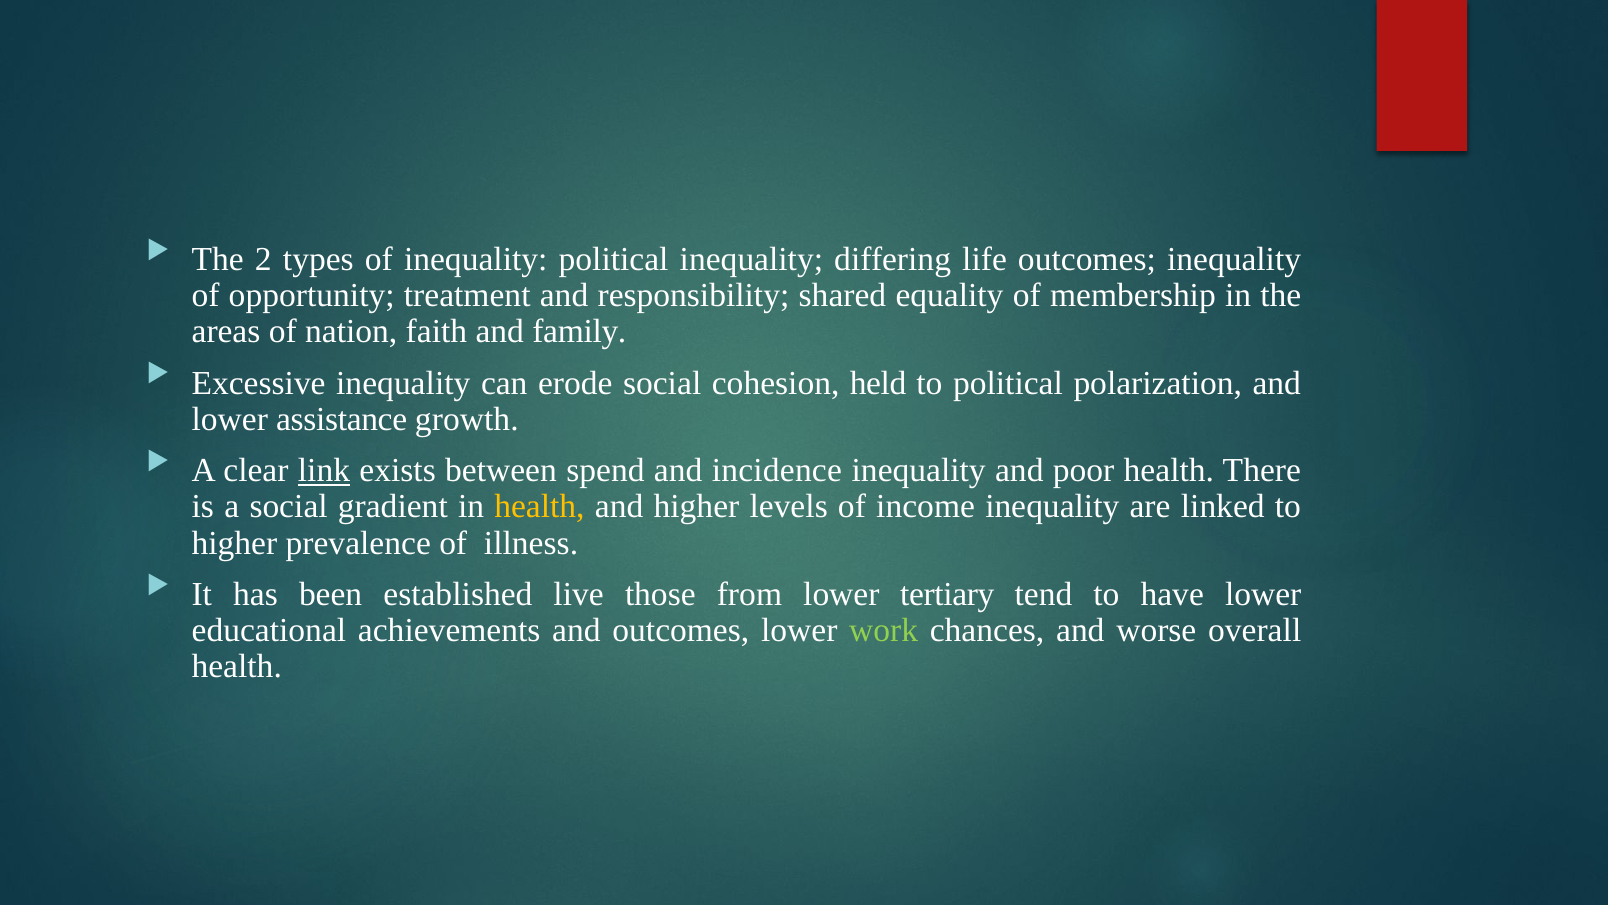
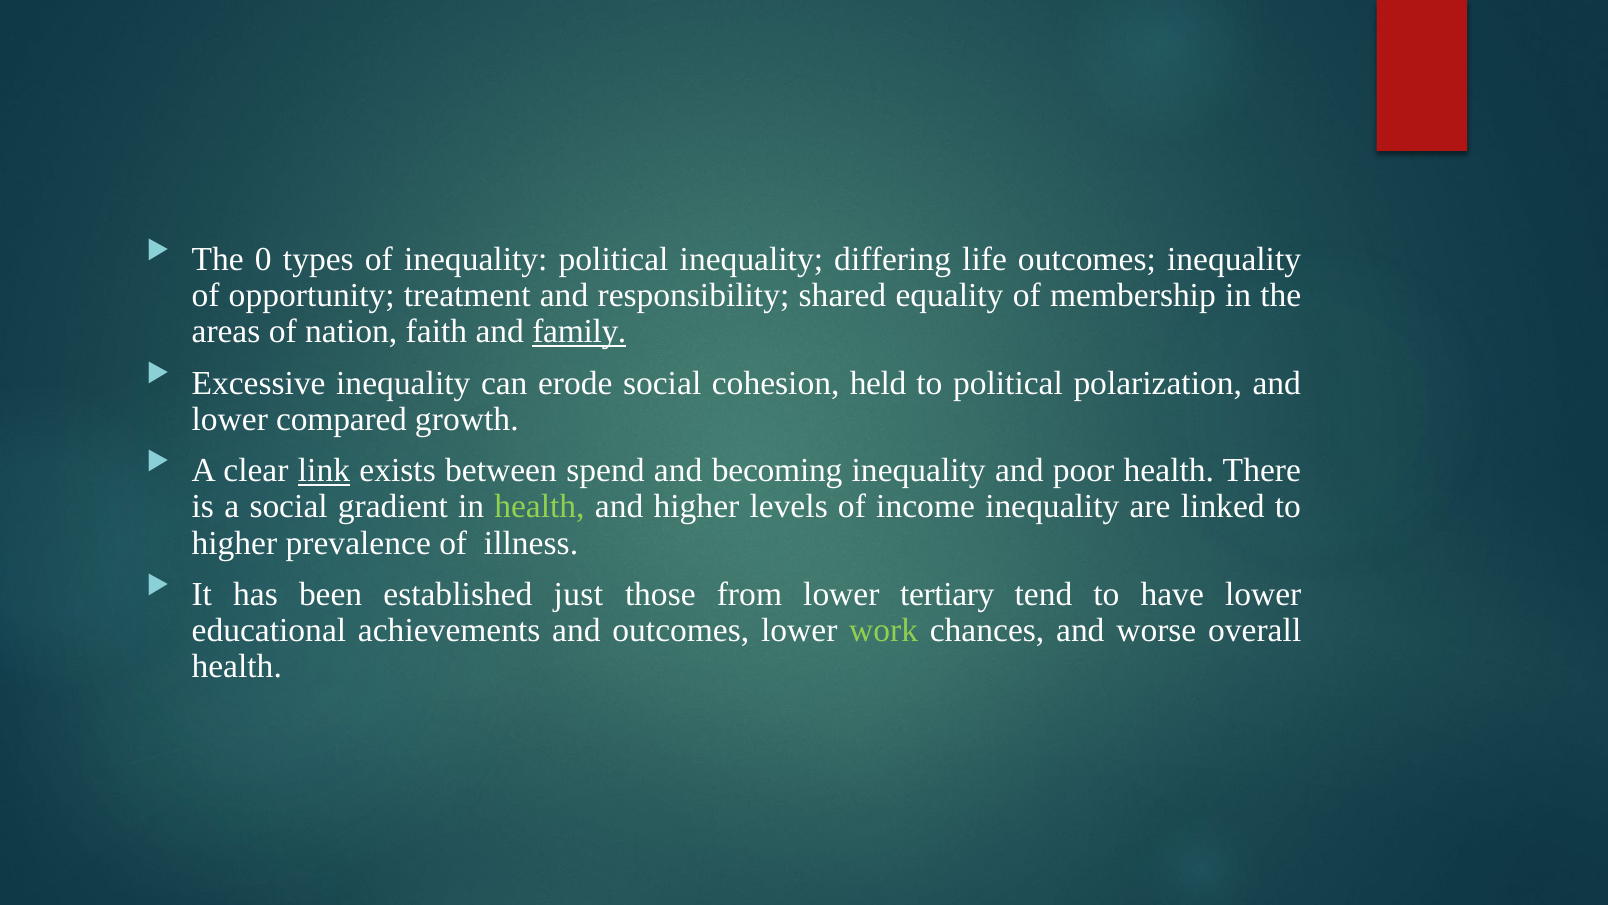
2: 2 -> 0
family underline: none -> present
assistance: assistance -> compared
incidence: incidence -> becoming
health at (539, 507) colour: yellow -> light green
live: live -> just
